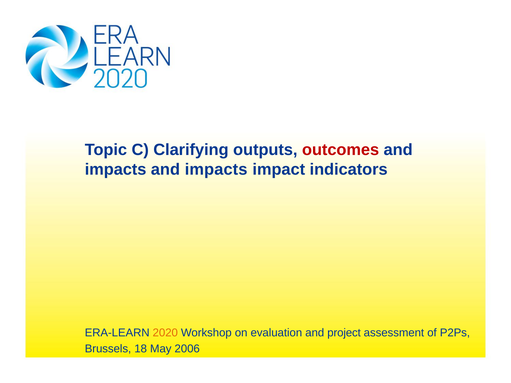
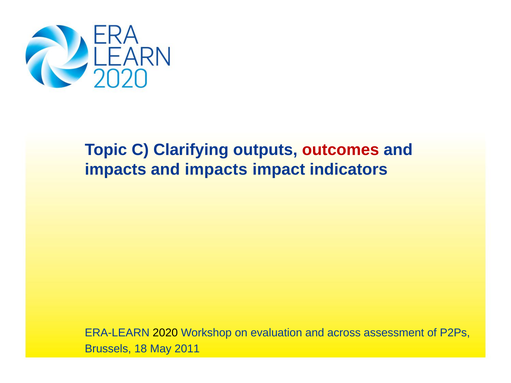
2020 colour: orange -> black
project: project -> across
2006: 2006 -> 2011
